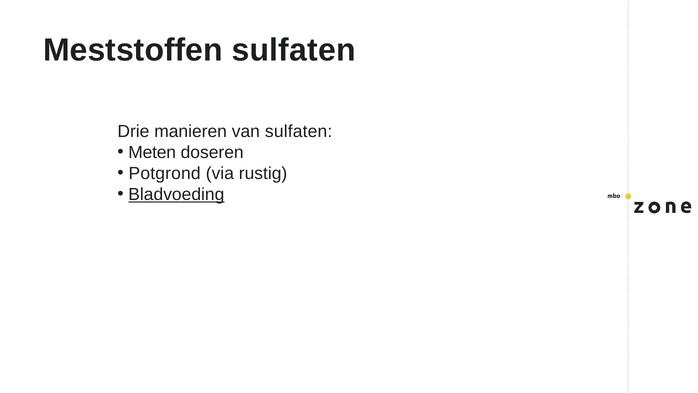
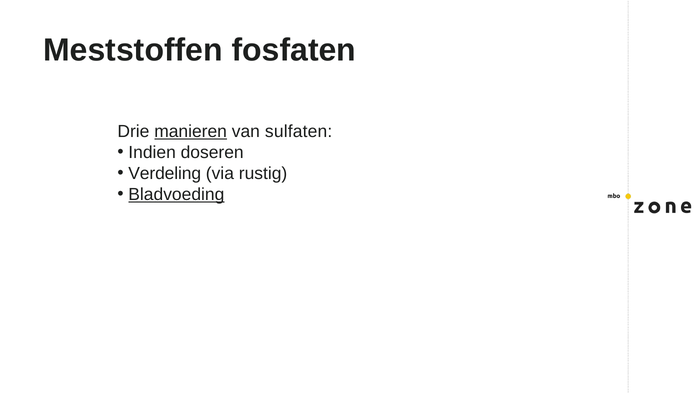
Meststoffen sulfaten: sulfaten -> fosfaten
manieren underline: none -> present
Meten: Meten -> Indien
Potgrond: Potgrond -> Verdeling
